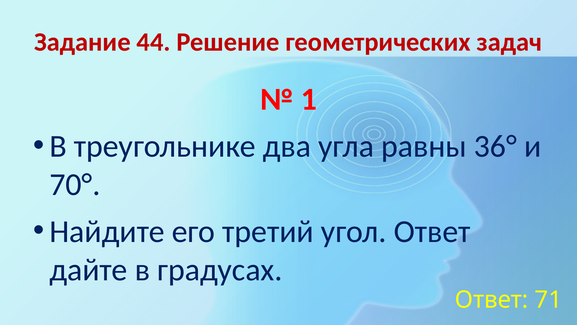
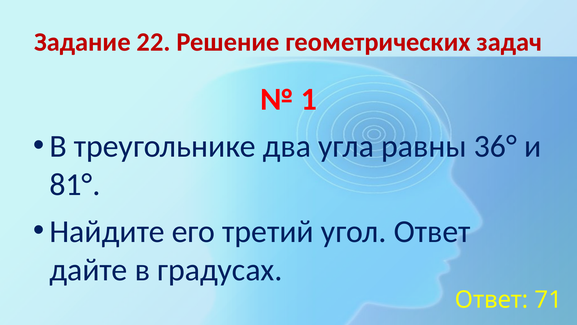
44: 44 -> 22
70°: 70° -> 81°
